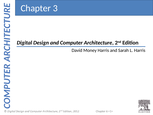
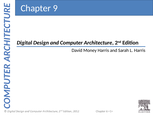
3: 3 -> 9
